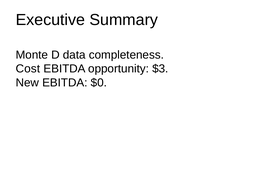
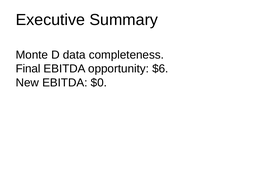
Cost: Cost -> Final
$3: $3 -> $6
